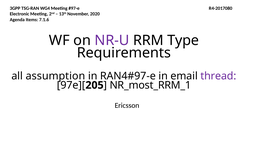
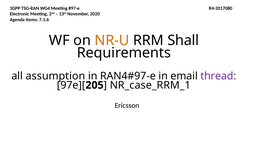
NR-U colour: purple -> orange
Type: Type -> Shall
NR_most_RRM_1: NR_most_RRM_1 -> NR_case_RRM_1
